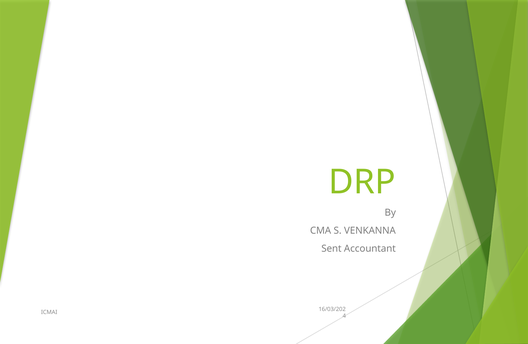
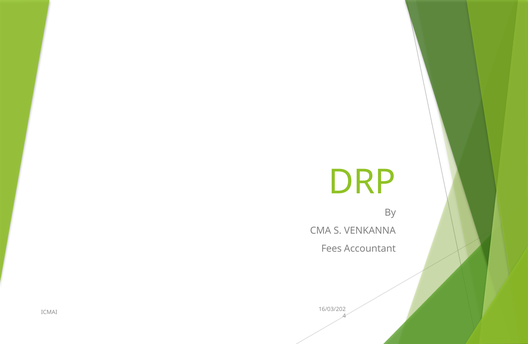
Sent: Sent -> Fees
